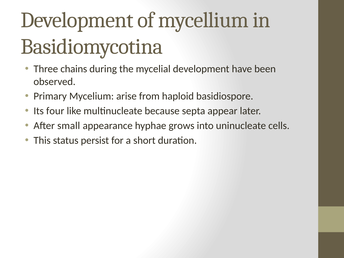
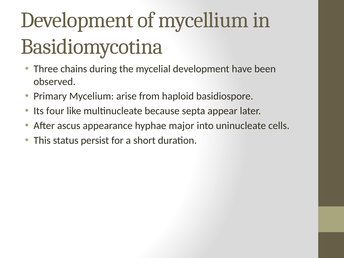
small: small -> ascus
grows: grows -> major
